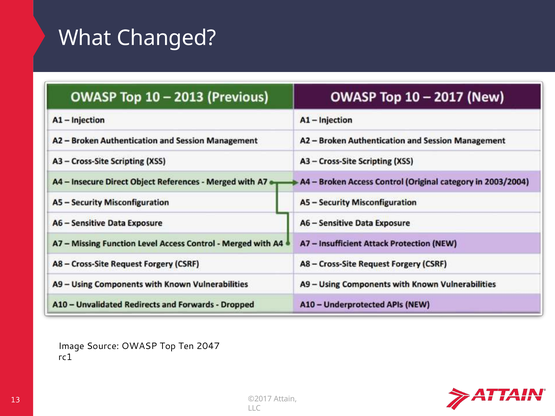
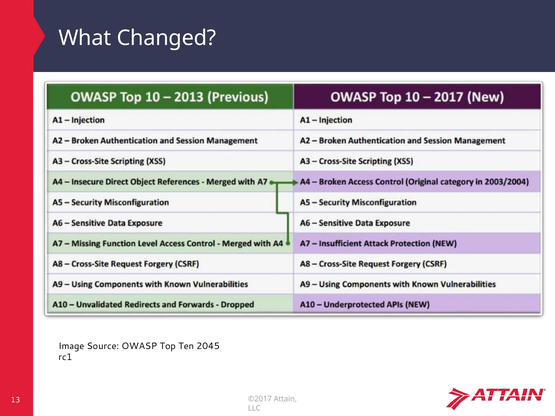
2047: 2047 -> 2045
